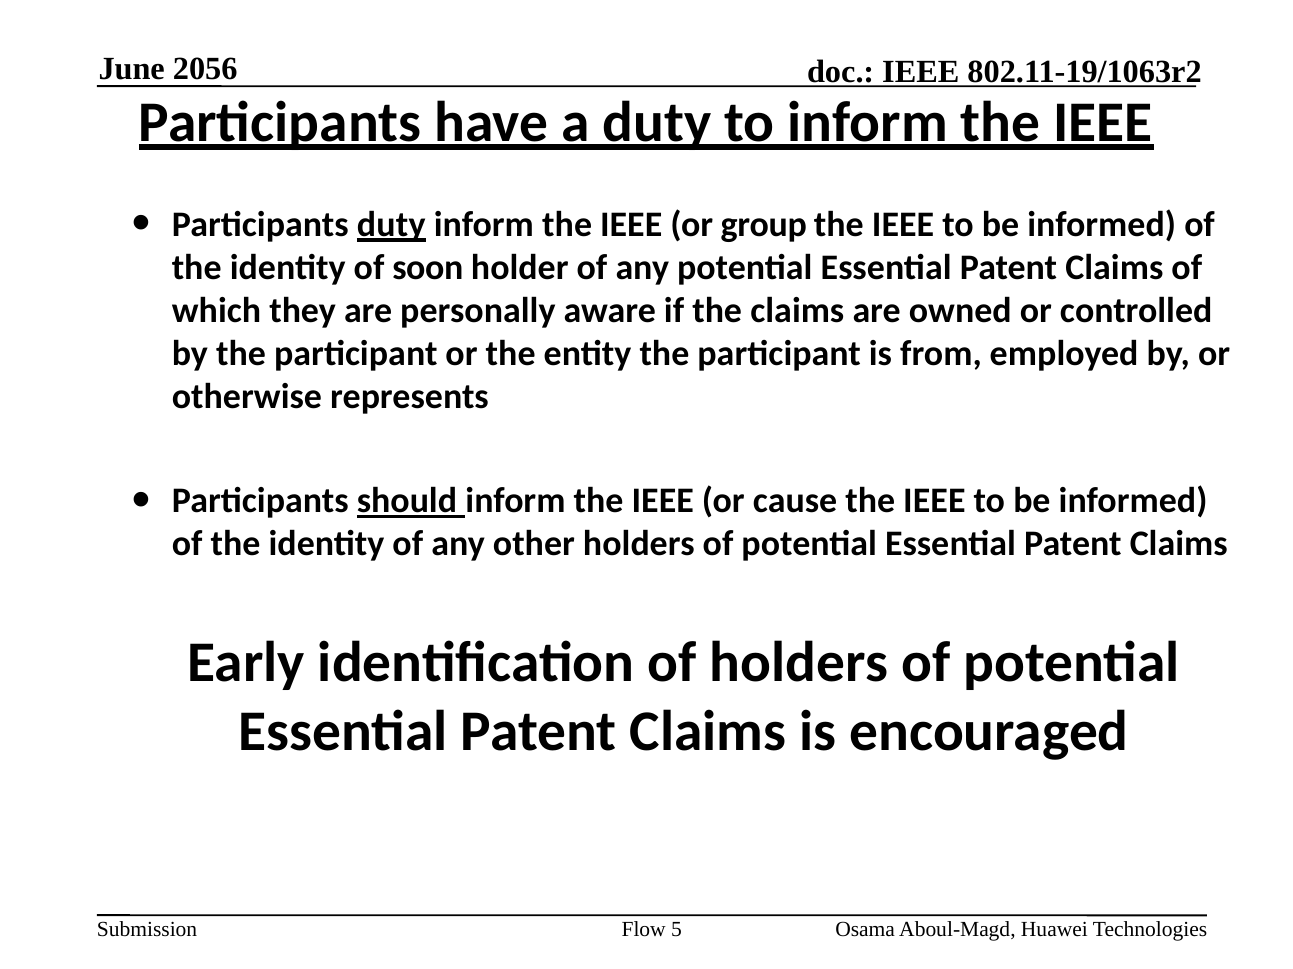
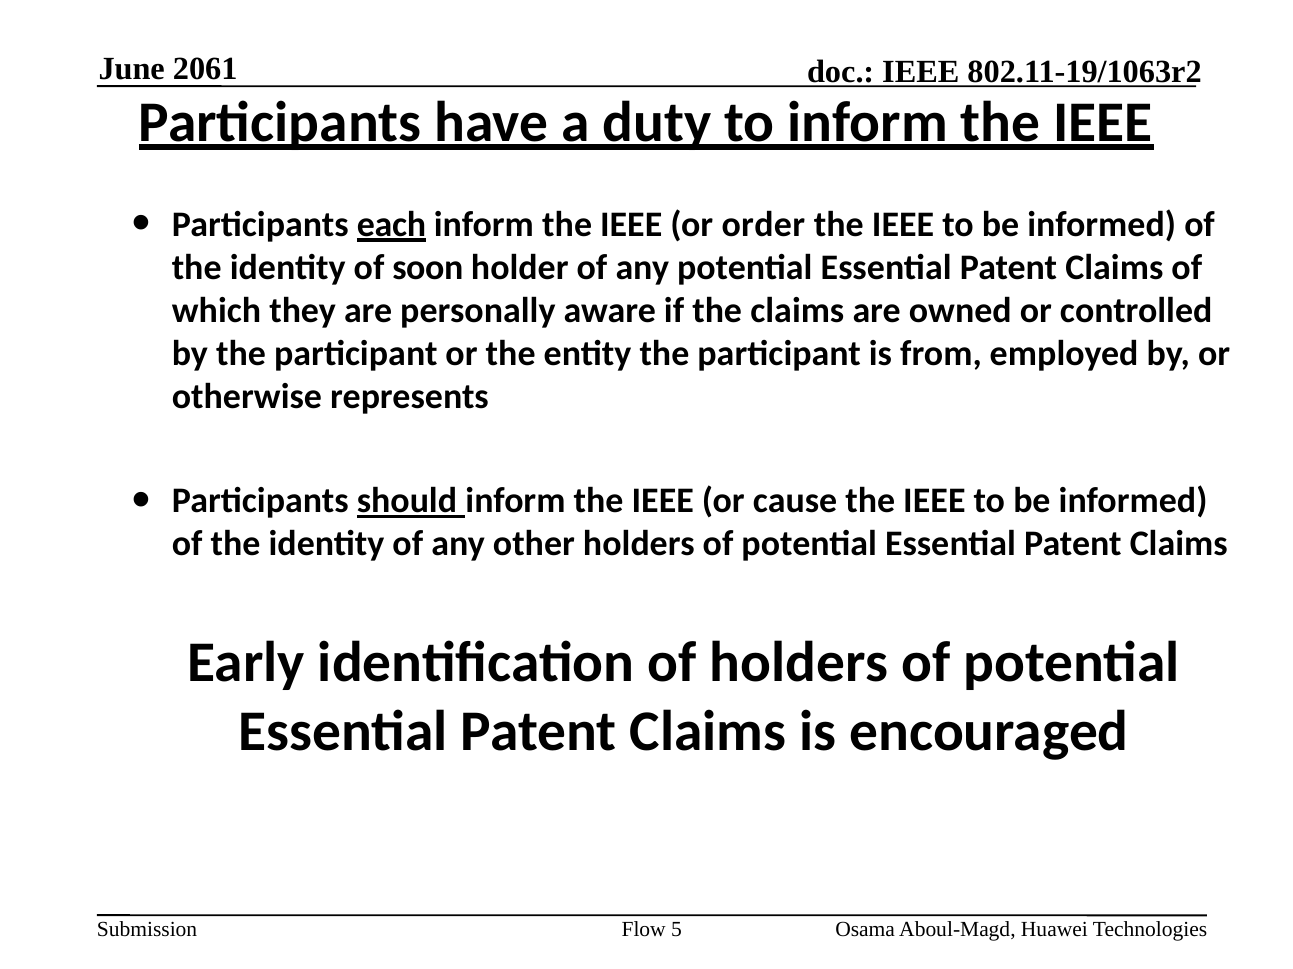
2056: 2056 -> 2061
Participants duty: duty -> each
group: group -> order
